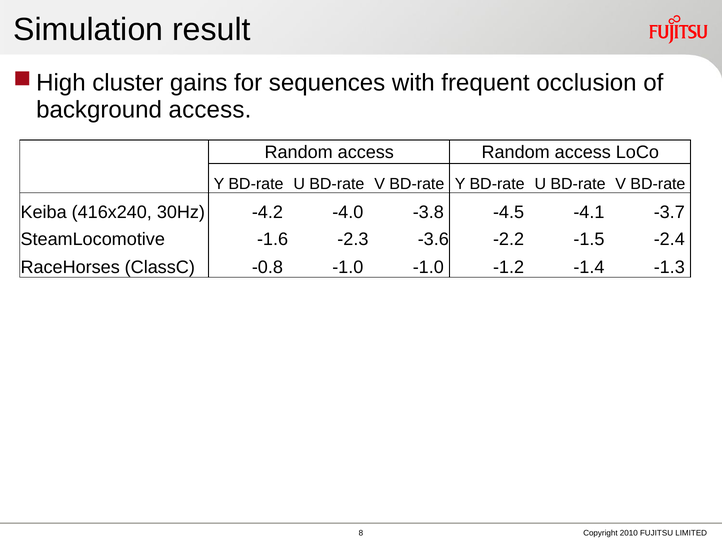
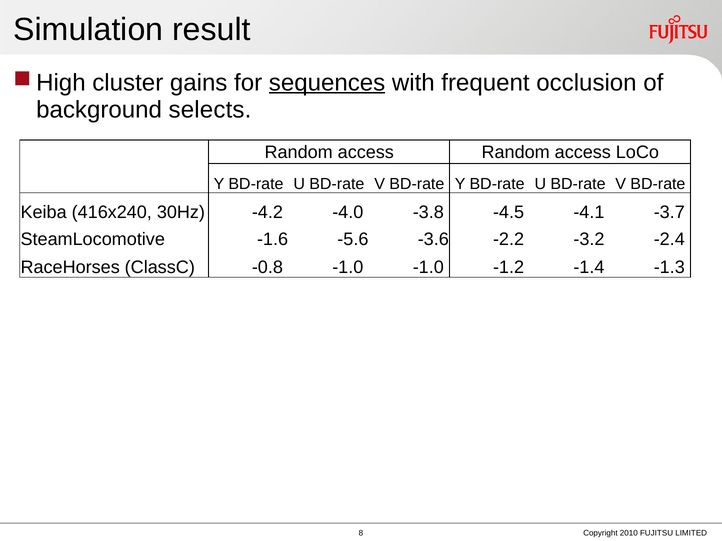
sequences underline: none -> present
background access: access -> selects
-2.3: -2.3 -> -5.6
-1.5: -1.5 -> -3.2
